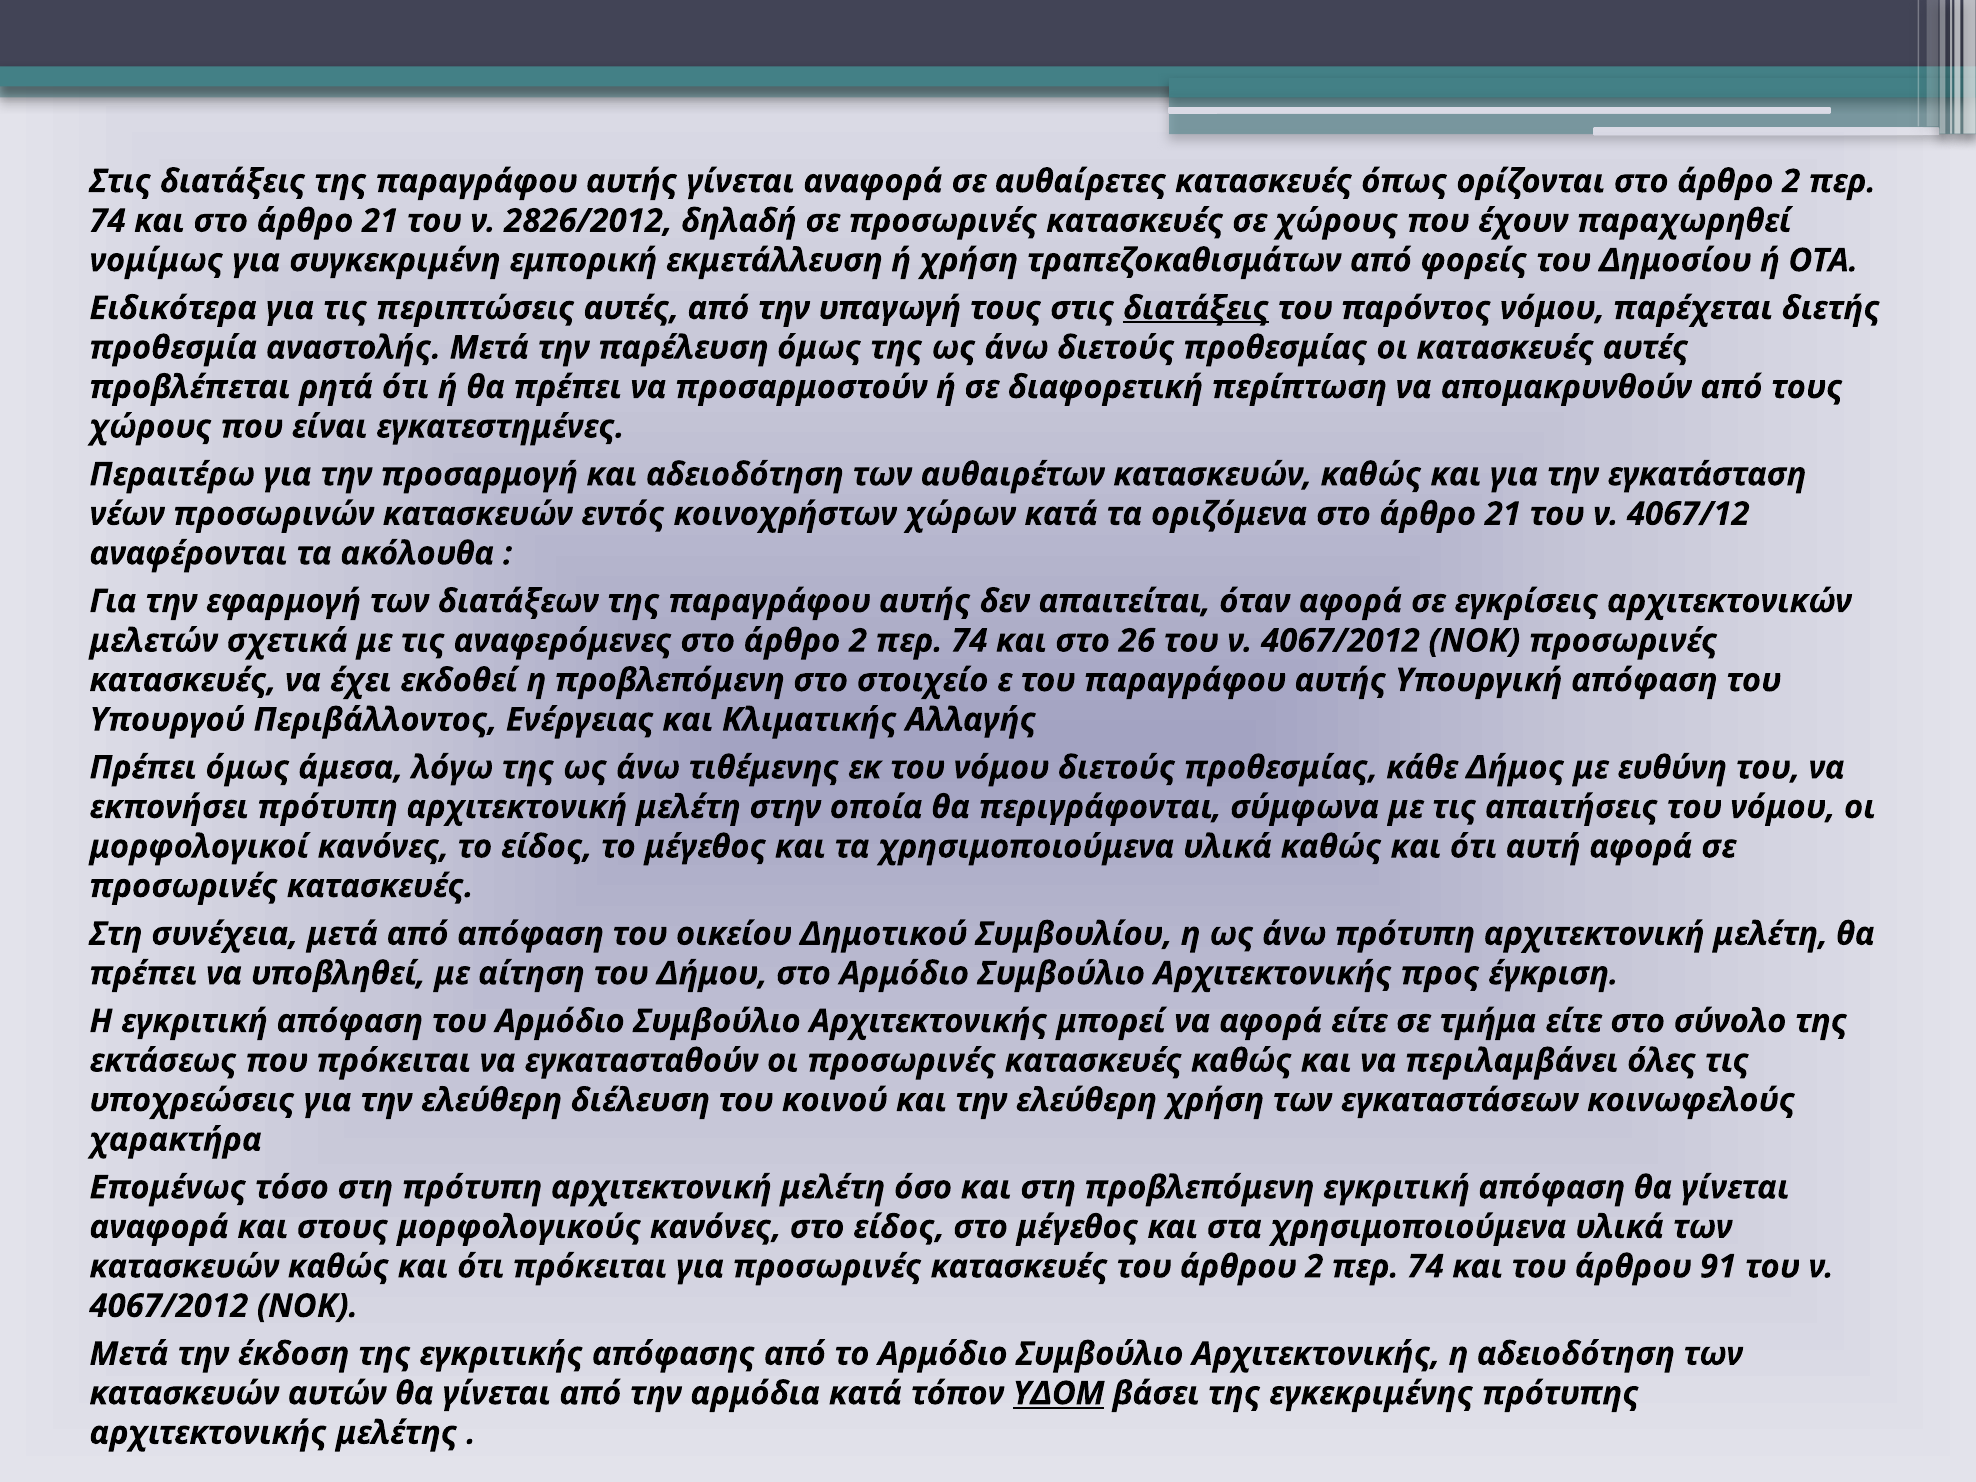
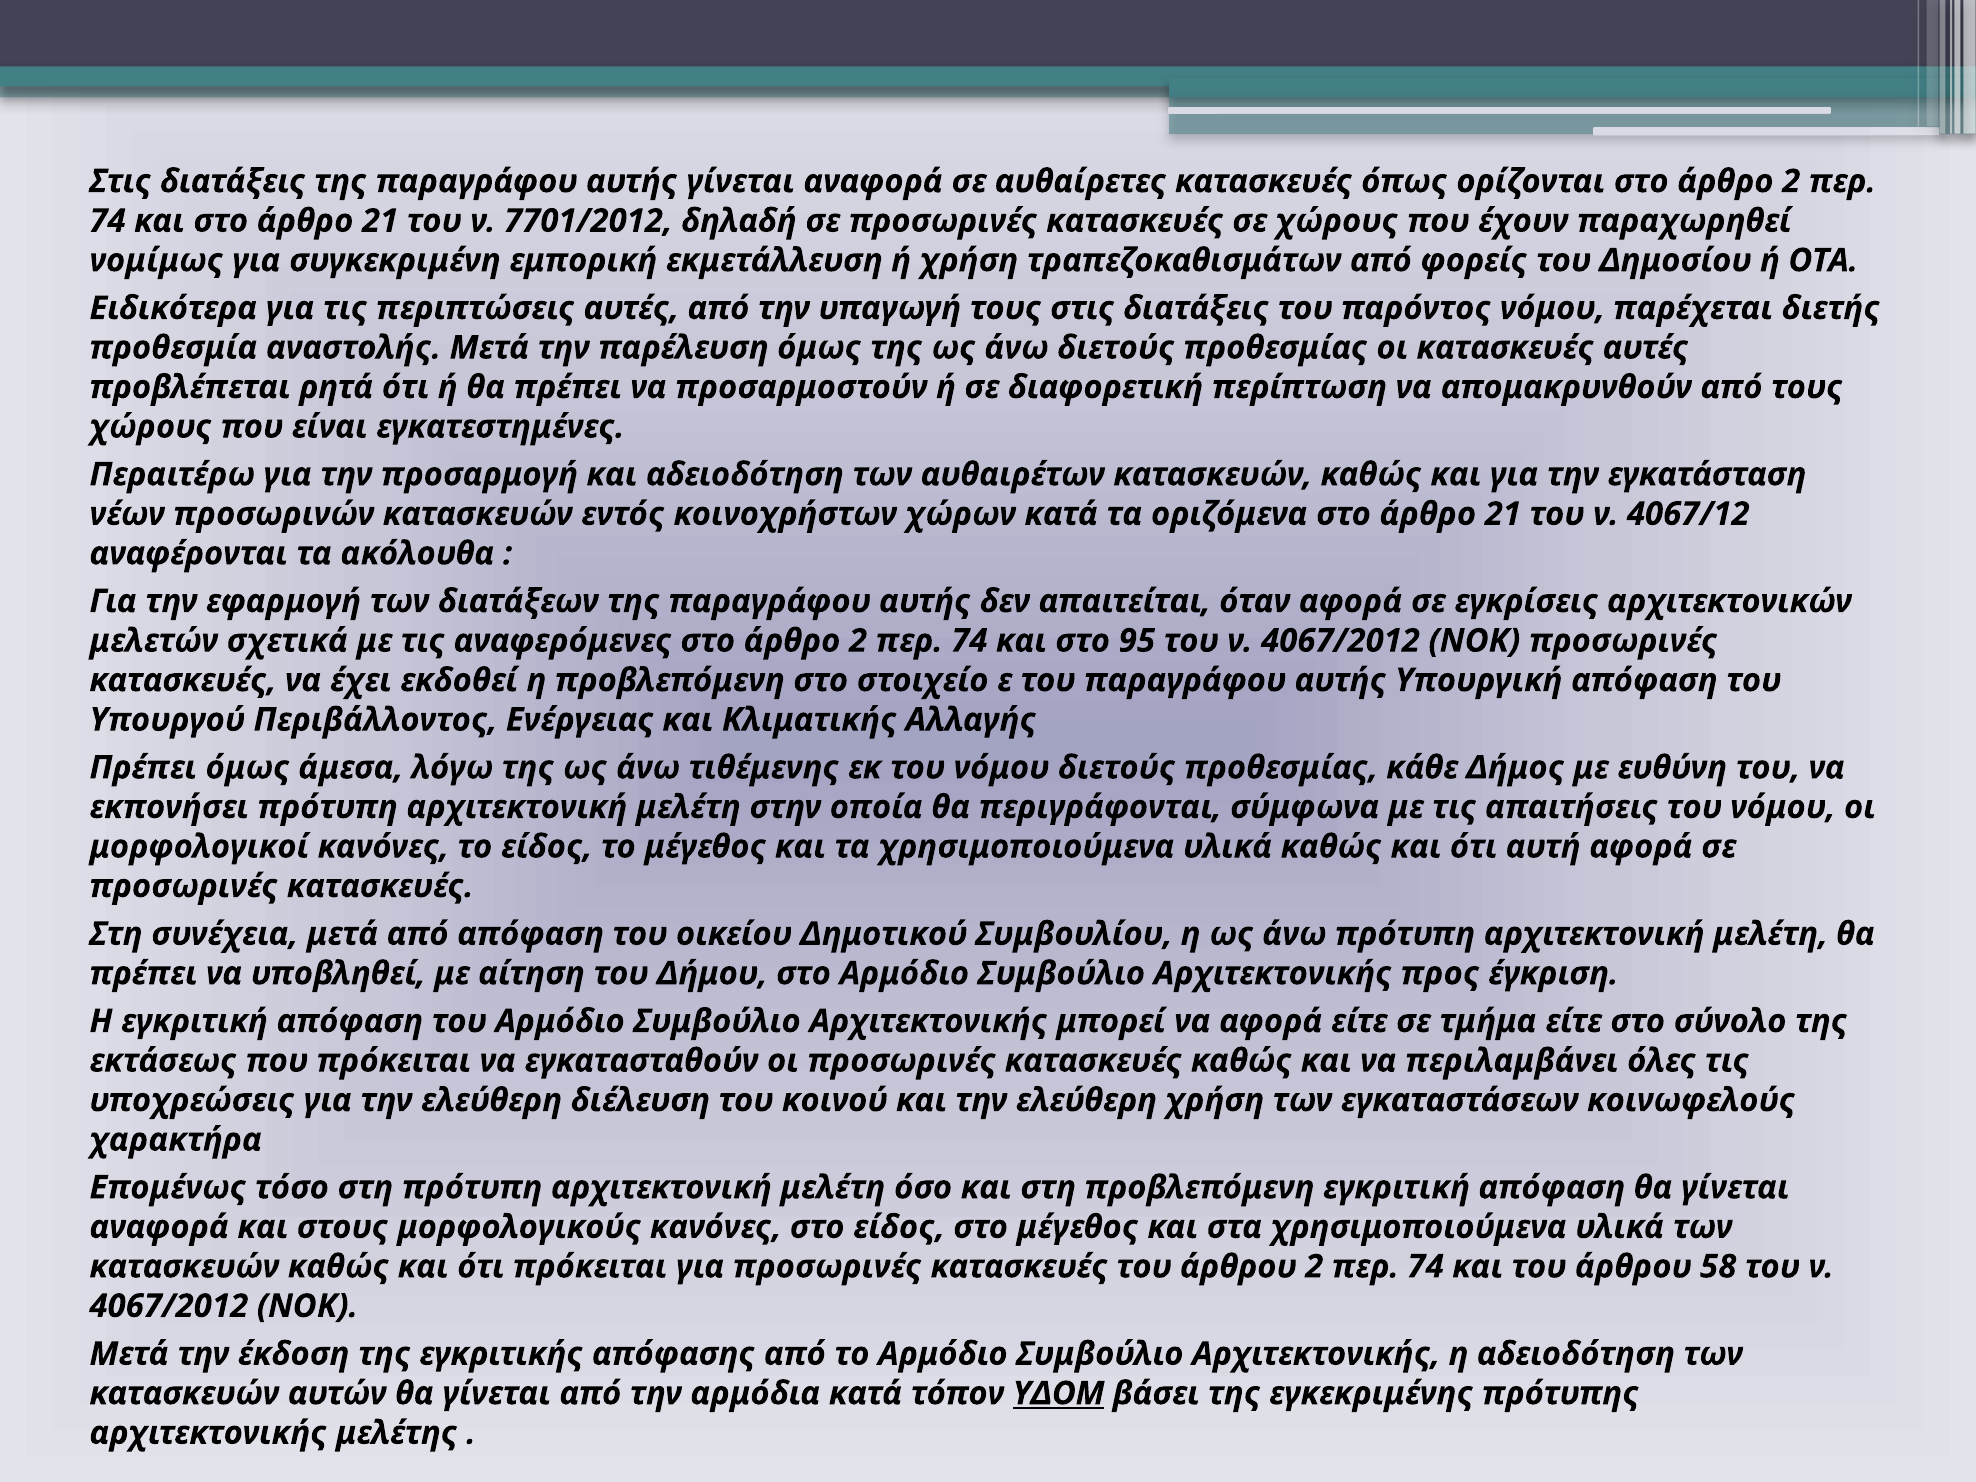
2826/2012: 2826/2012 -> 7701/2012
διατάξεις at (1196, 308) underline: present -> none
26: 26 -> 95
91: 91 -> 58
